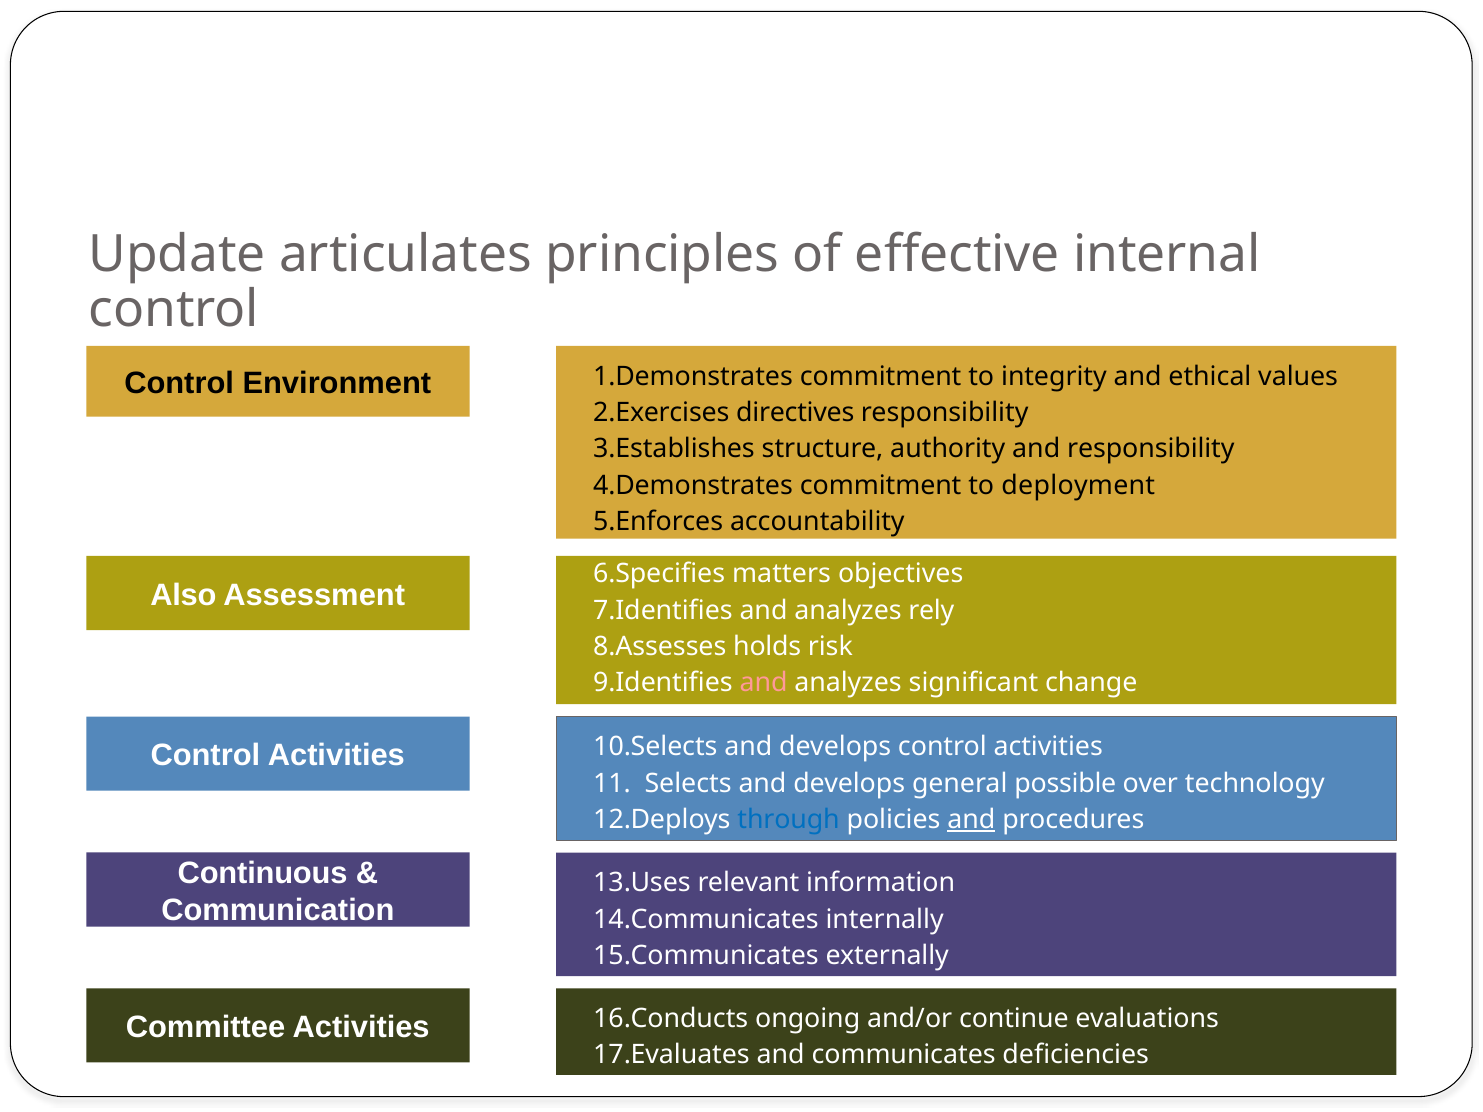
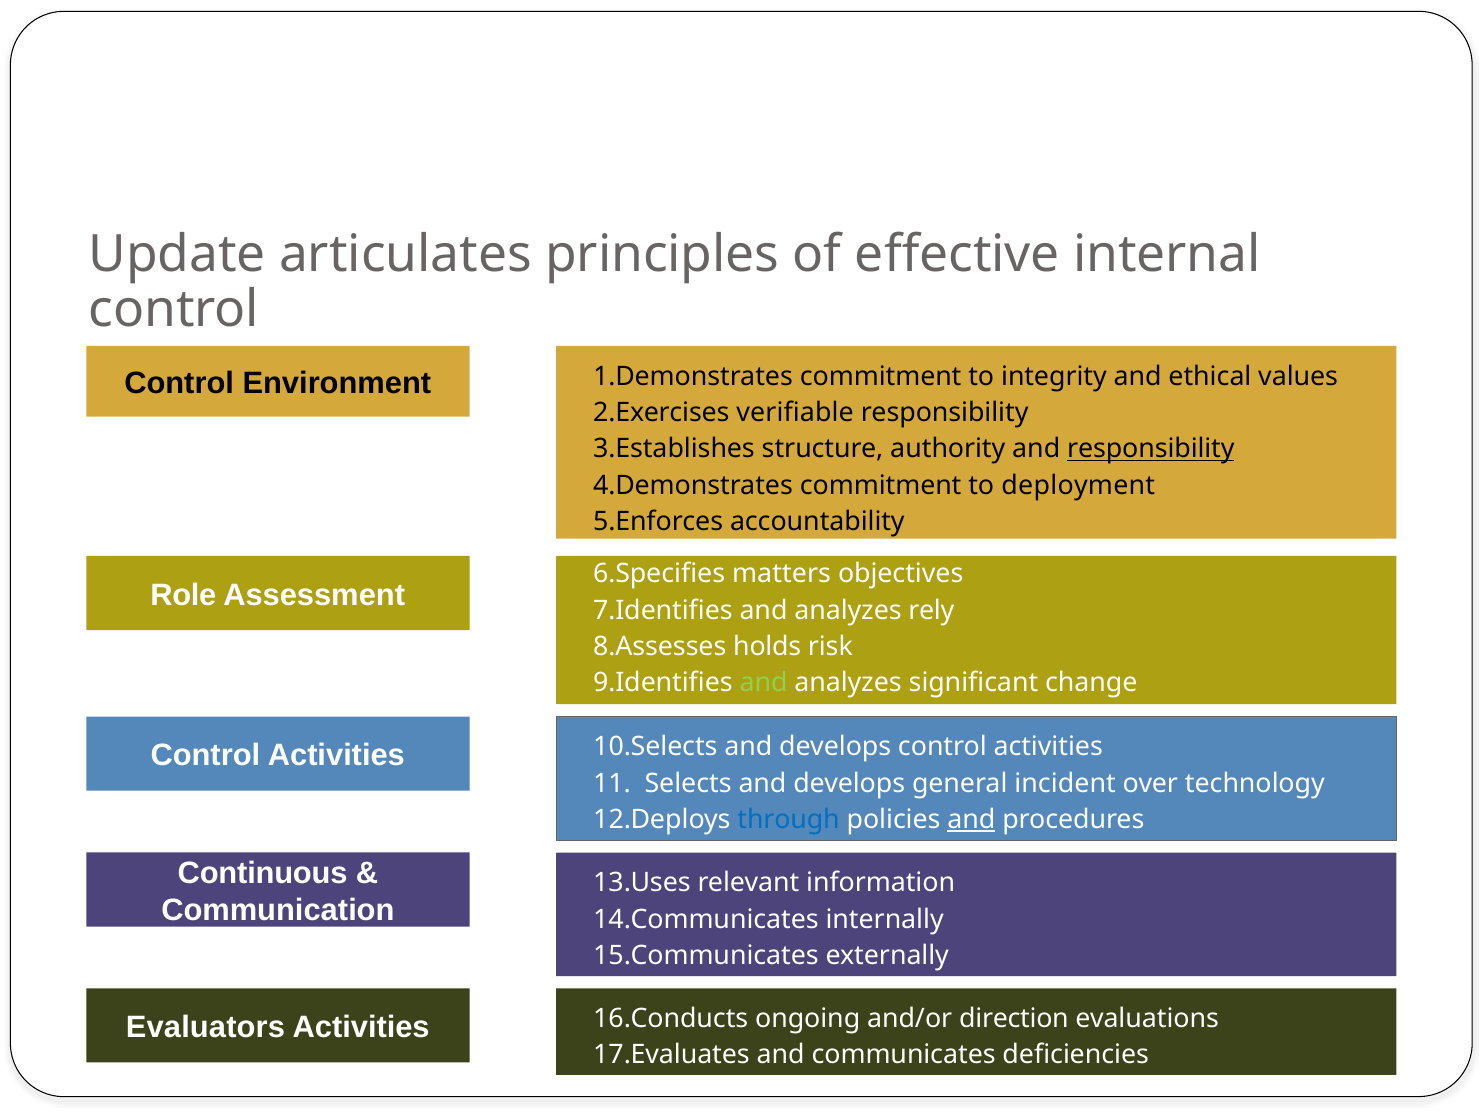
directives: directives -> verifiable
responsibility at (1151, 449) underline: none -> present
Also: Also -> Role
and at (764, 683) colour: pink -> light green
possible: possible -> incident
continue: continue -> direction
Committee: Committee -> Evaluators
